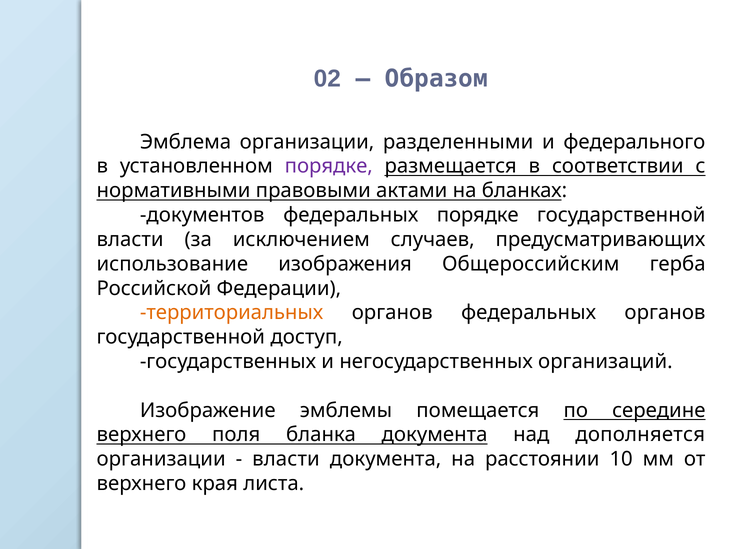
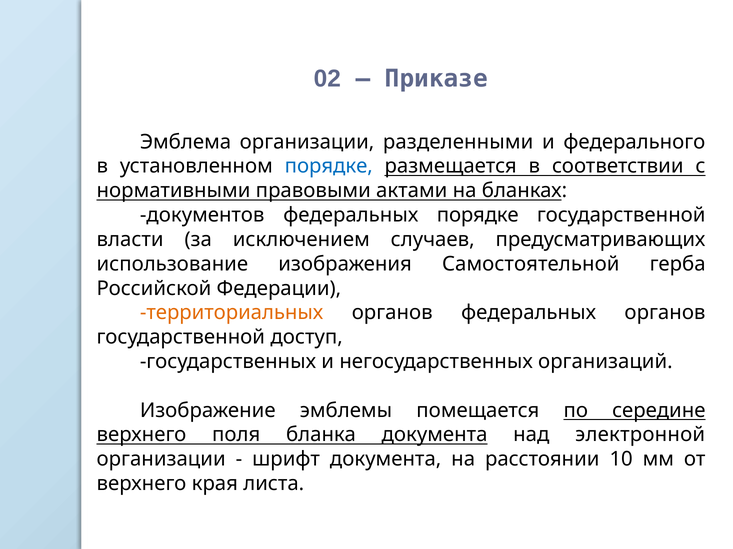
Образом: Образом -> Приказе
порядке at (329, 166) colour: purple -> blue
Общероссийским: Общероссийским -> Самостоятельной
дополняется: дополняется -> электронной
власти at (286, 460): власти -> шрифт
